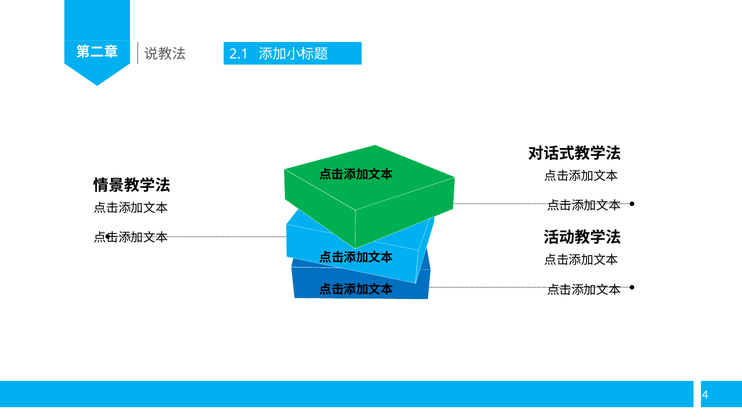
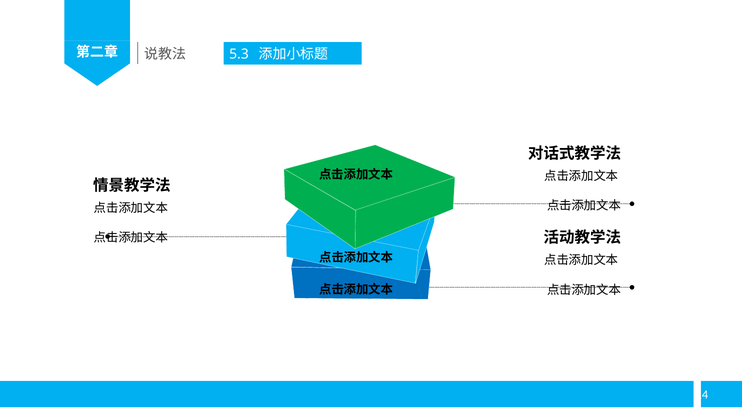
2.1: 2.1 -> 5.3
